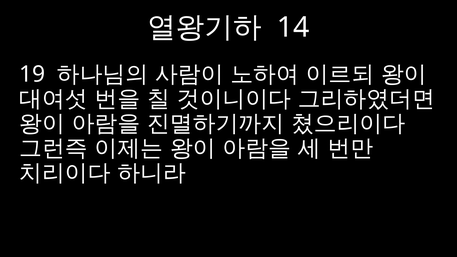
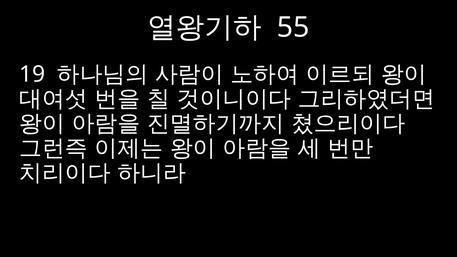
14: 14 -> 55
